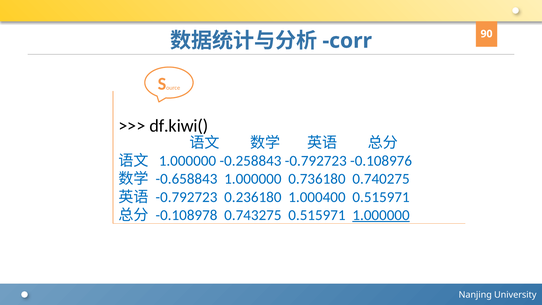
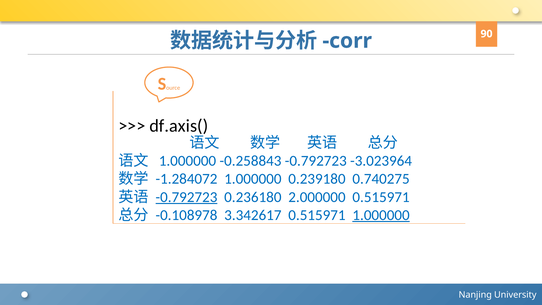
df.kiwi(: df.kiwi( -> df.axis(
-0.108976: -0.108976 -> -3.023964
-0.658843: -0.658843 -> -1.284072
0.736180: 0.736180 -> 0.239180
-0.792723 at (186, 197) underline: none -> present
1.000400: 1.000400 -> 2.000000
0.743275: 0.743275 -> 3.342617
